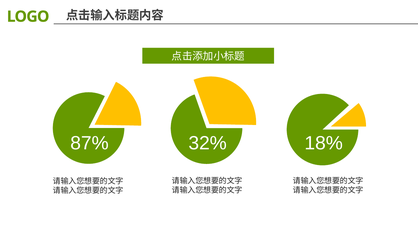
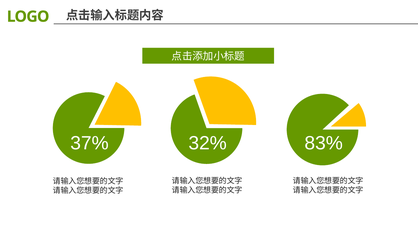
87%: 87% -> 37%
18%: 18% -> 83%
